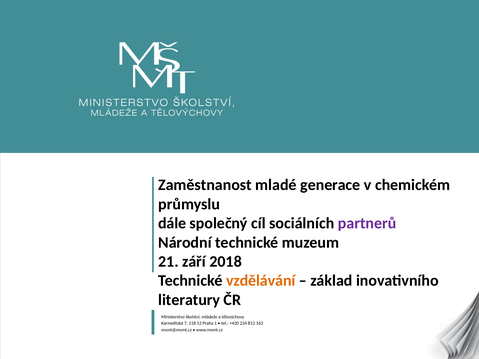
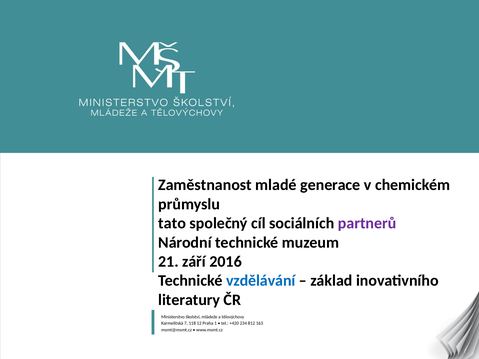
dále: dále -> tato
2018: 2018 -> 2016
vzdělávání colour: orange -> blue
